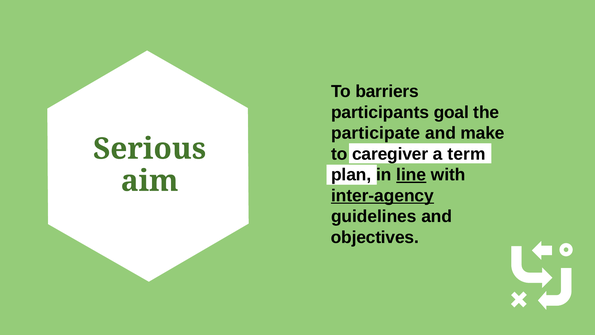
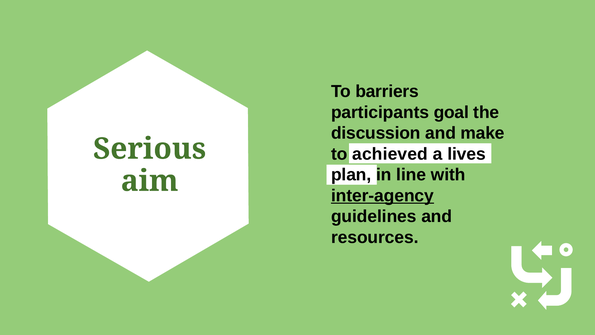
participate: participate -> discussion
caregiver: caregiver -> achieved
term: term -> lives
line underline: present -> none
objectives: objectives -> resources
